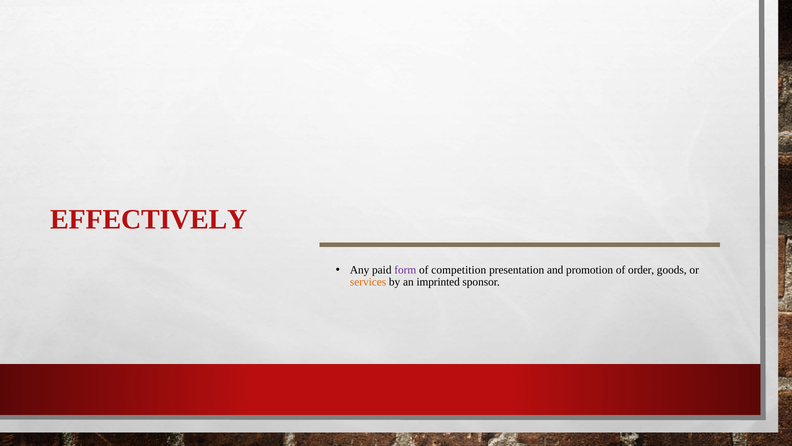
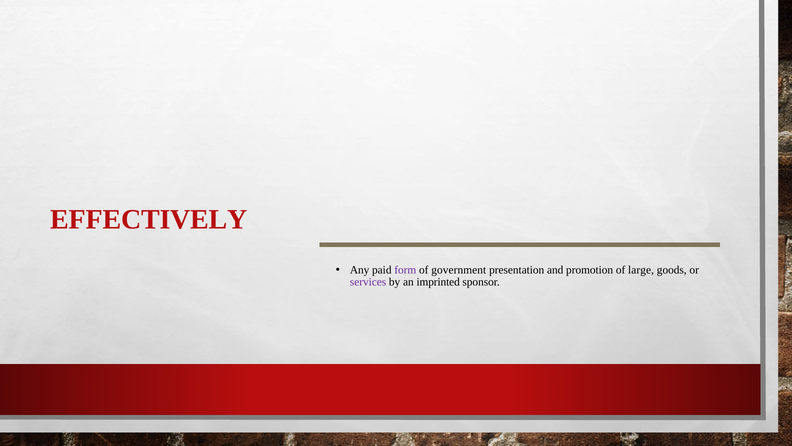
competition: competition -> government
order: order -> large
services colour: orange -> purple
